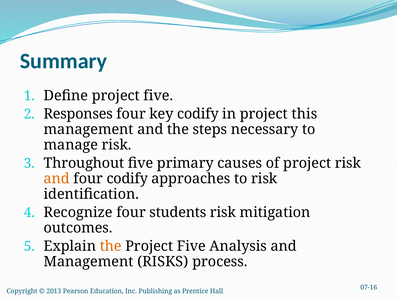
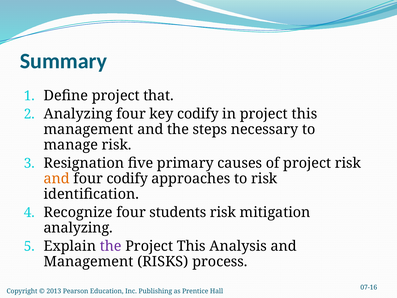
Define project five: five -> that
Responses at (78, 114): Responses -> Analyzing
Throughout: Throughout -> Resignation
outcomes at (78, 228): outcomes -> analyzing
the at (111, 246) colour: orange -> purple
Five at (191, 246): Five -> This
